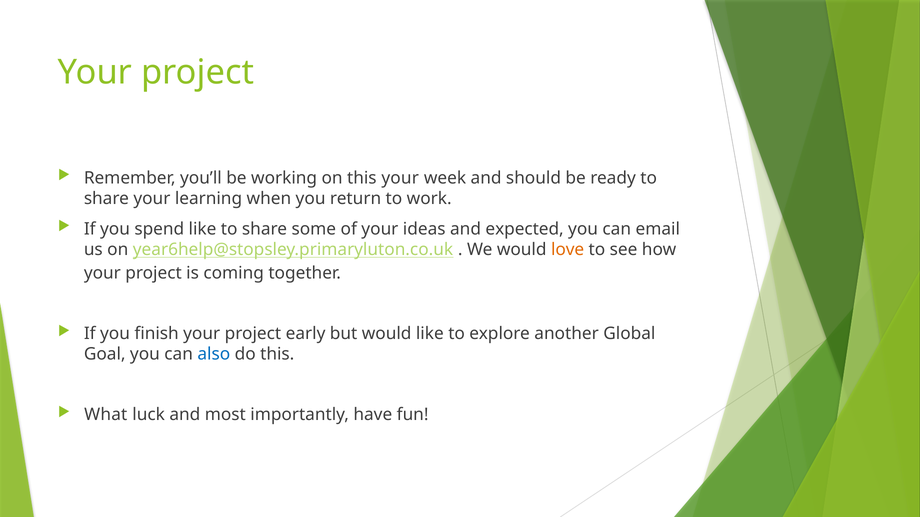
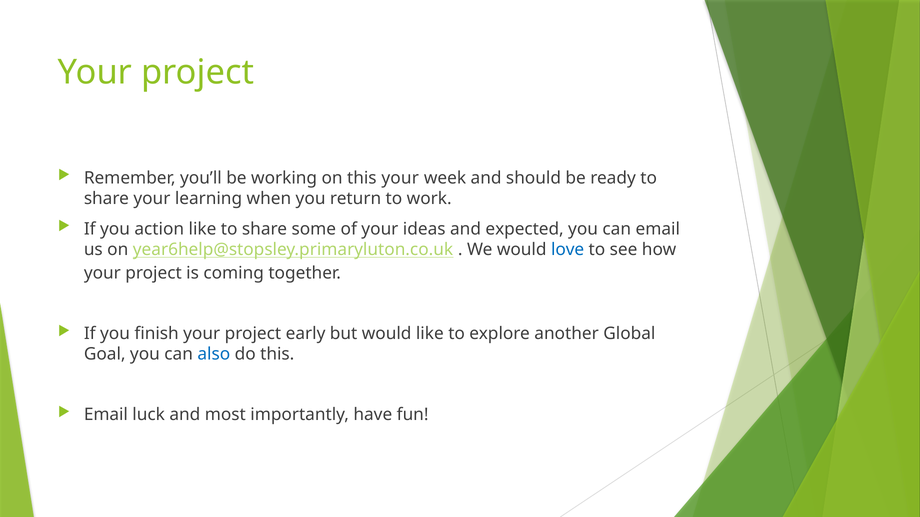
spend: spend -> action
love colour: orange -> blue
What at (106, 415): What -> Email
